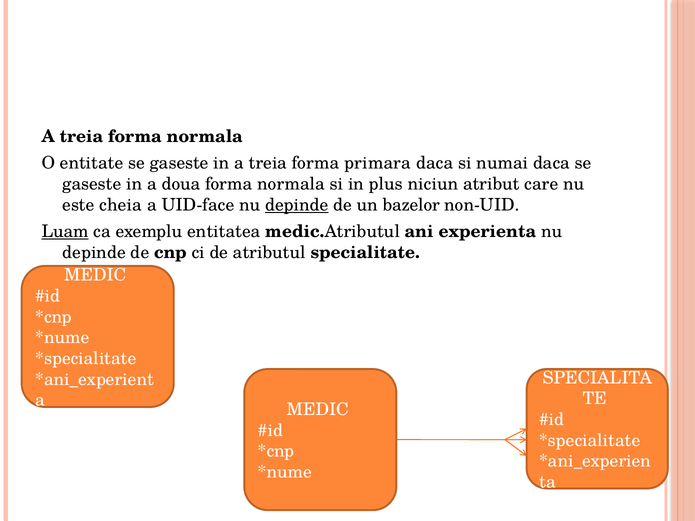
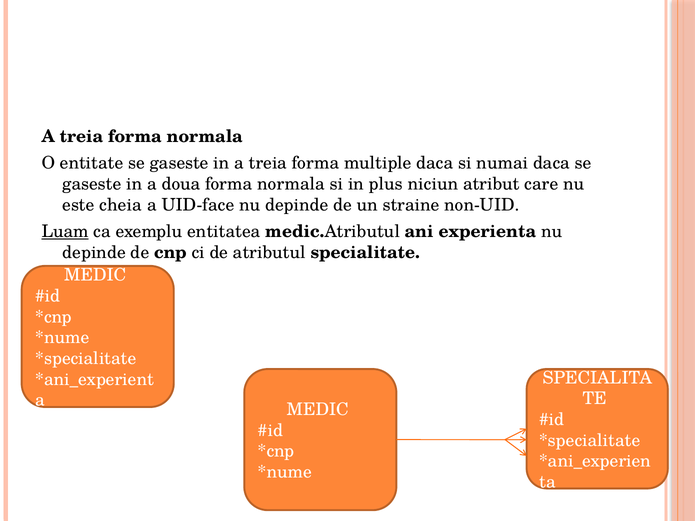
primara: primara -> multiple
depinde at (297, 205) underline: present -> none
bazelor: bazelor -> straine
